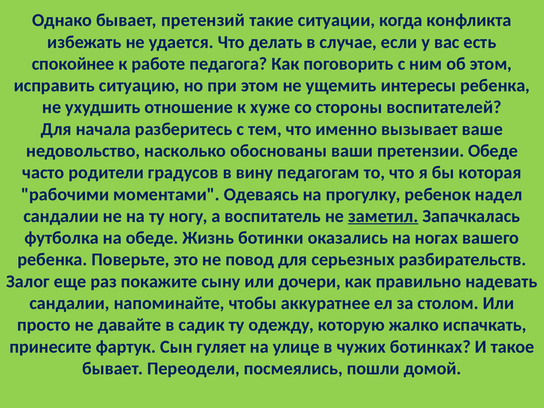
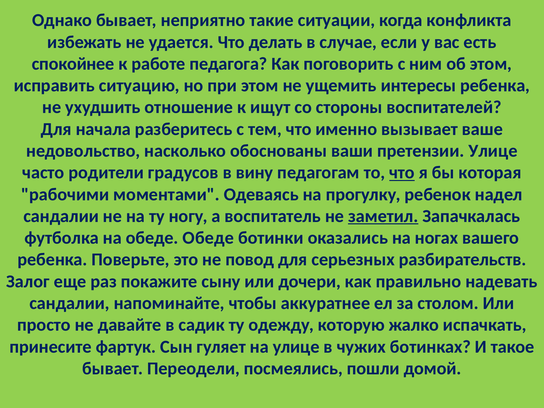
претензий: претензий -> неприятно
хуже: хуже -> ищут
претензии Обеде: Обеде -> Улице
что at (402, 173) underline: none -> present
обеде Жизнь: Жизнь -> Обеде
